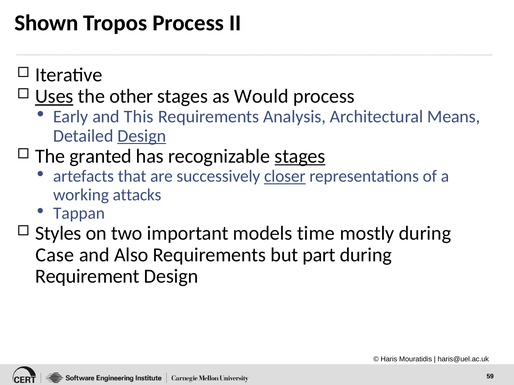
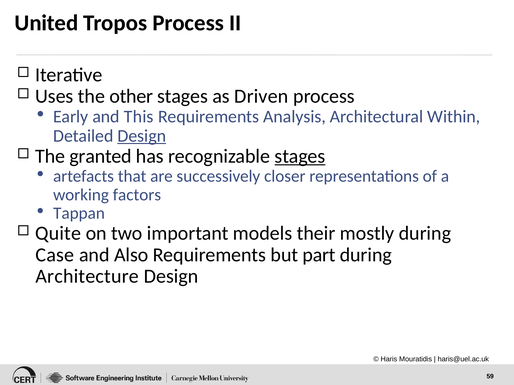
Shown: Shown -> United
Uses underline: present -> none
Would: Would -> Driven
Means: Means -> Within
closer underline: present -> none
attacks: attacks -> factors
Styles: Styles -> Quite
time: time -> their
Requirement: Requirement -> Architecture
